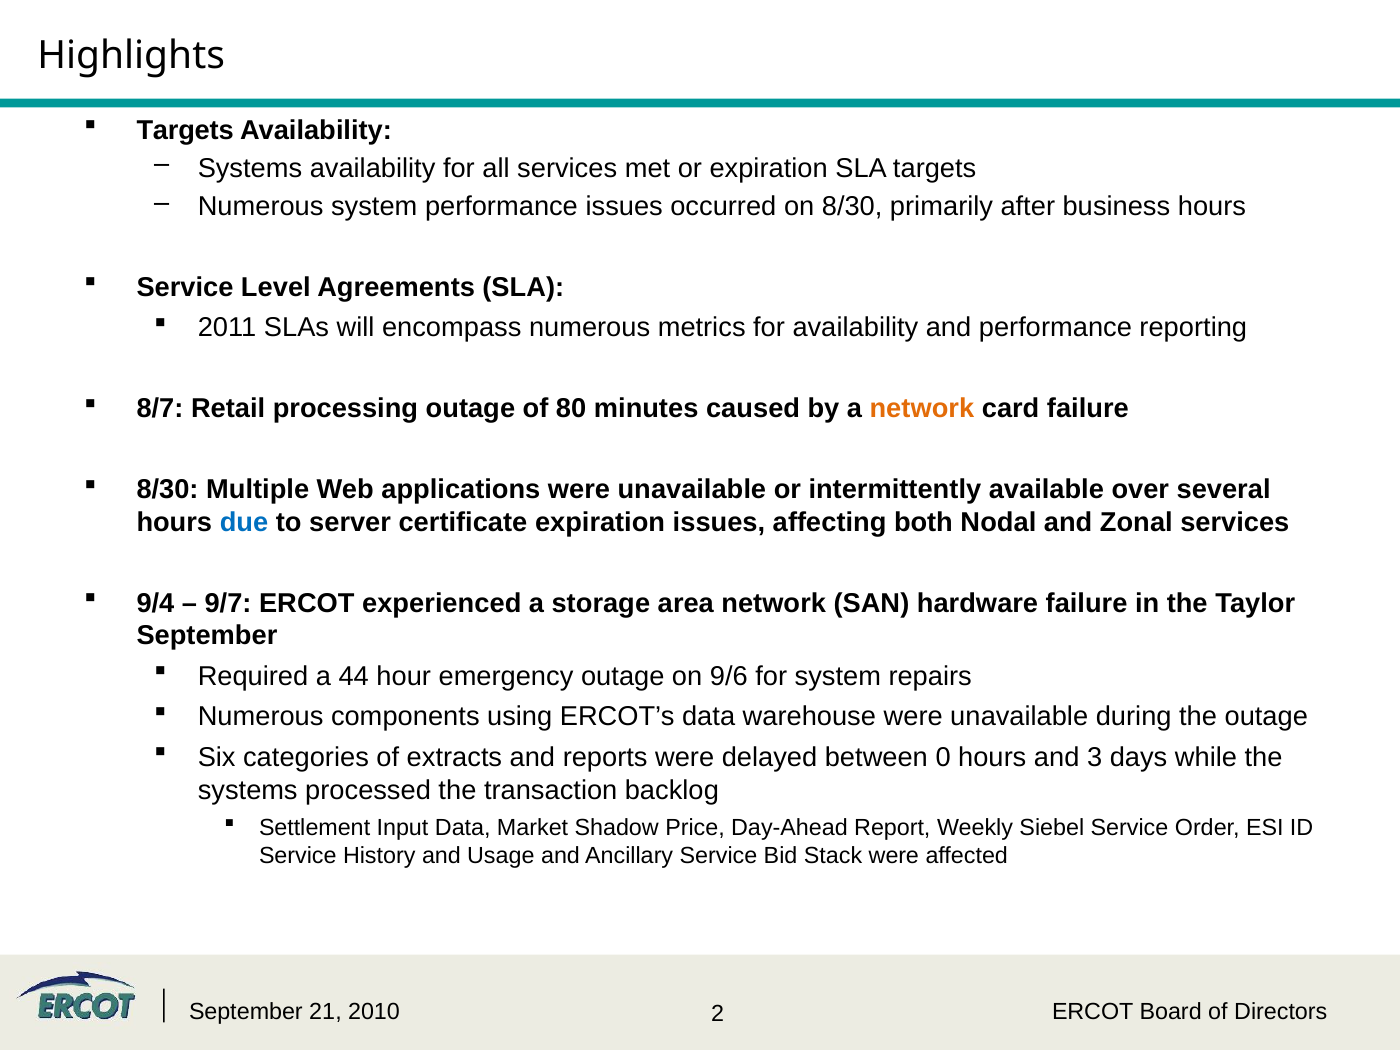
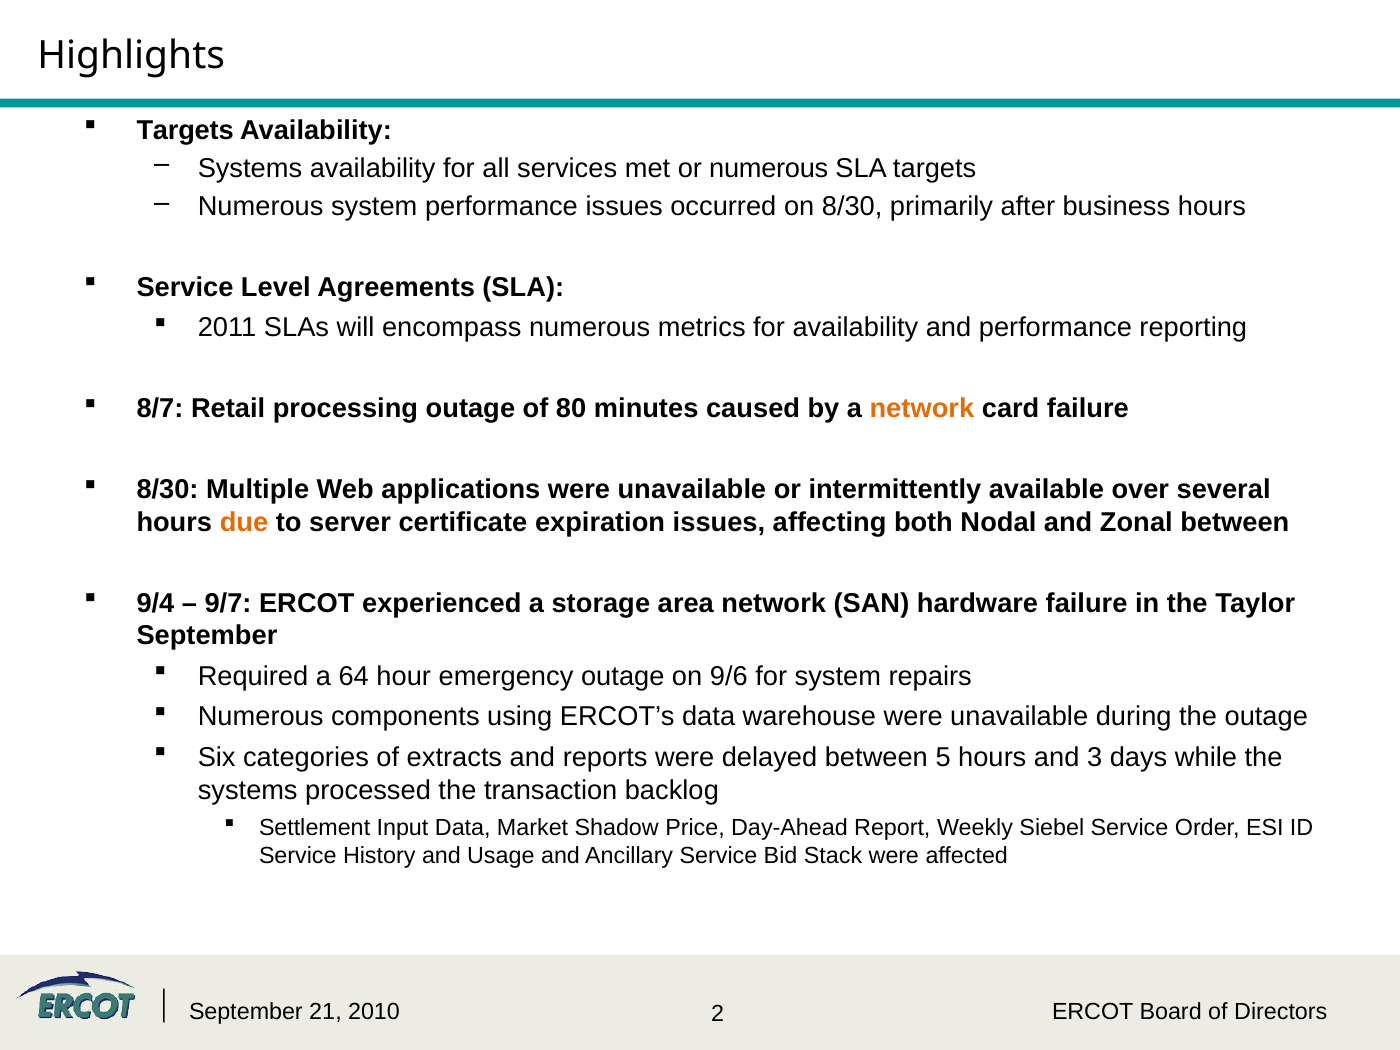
or expiration: expiration -> numerous
due colour: blue -> orange
Zonal services: services -> between
44: 44 -> 64
0: 0 -> 5
